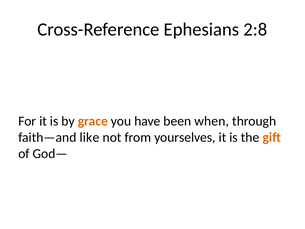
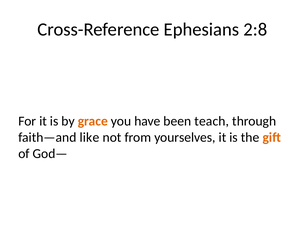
when: when -> teach
